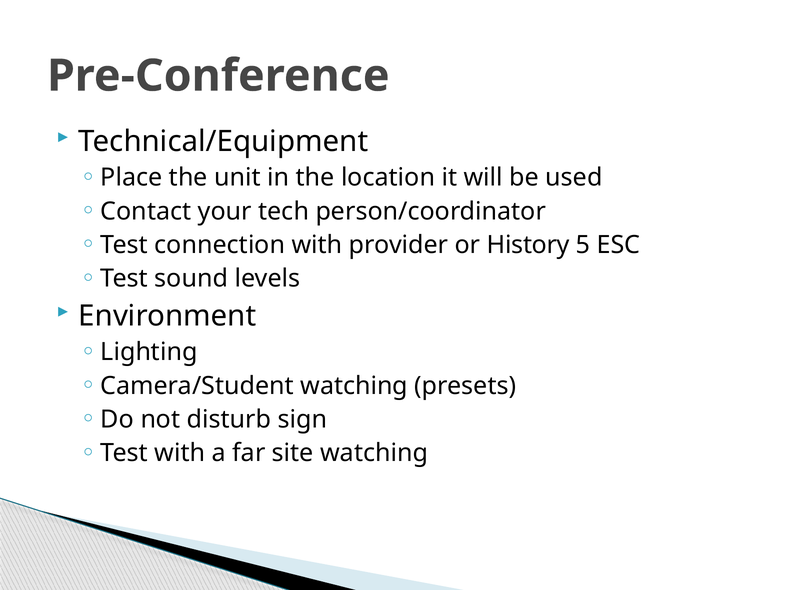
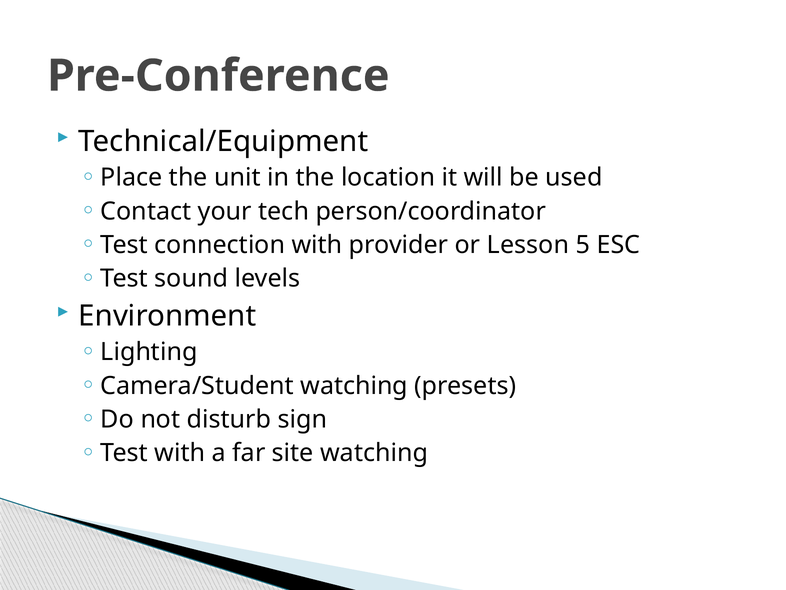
History: History -> Lesson
